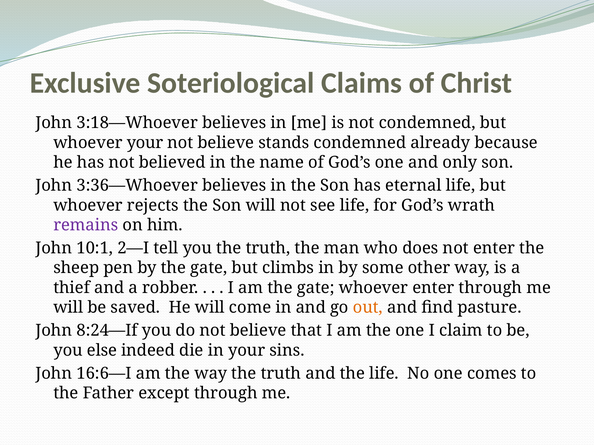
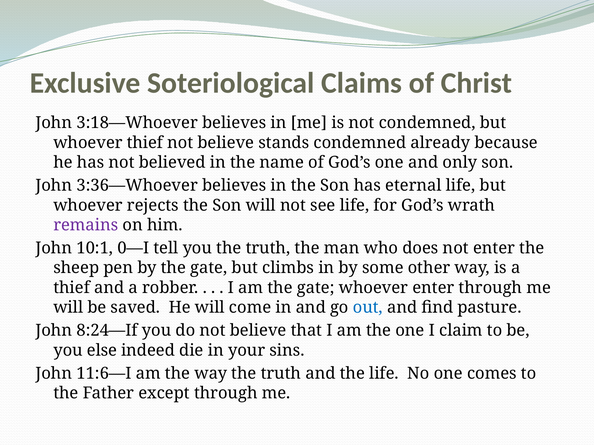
whoever your: your -> thief
2—I: 2—I -> 0—I
out colour: orange -> blue
16:6—I: 16:6—I -> 11:6—I
